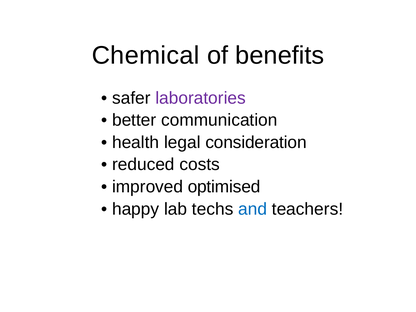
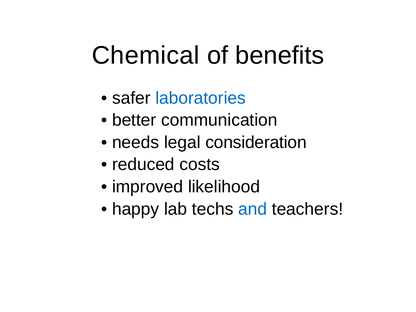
laboratories colour: purple -> blue
health: health -> needs
optimised: optimised -> likelihood
